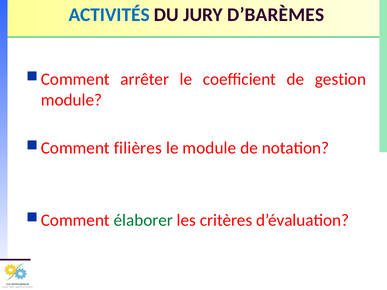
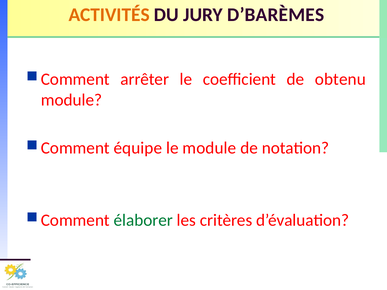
ACTIVITÉS colour: blue -> orange
gestion: gestion -> obtenu
filières: filières -> équipe
